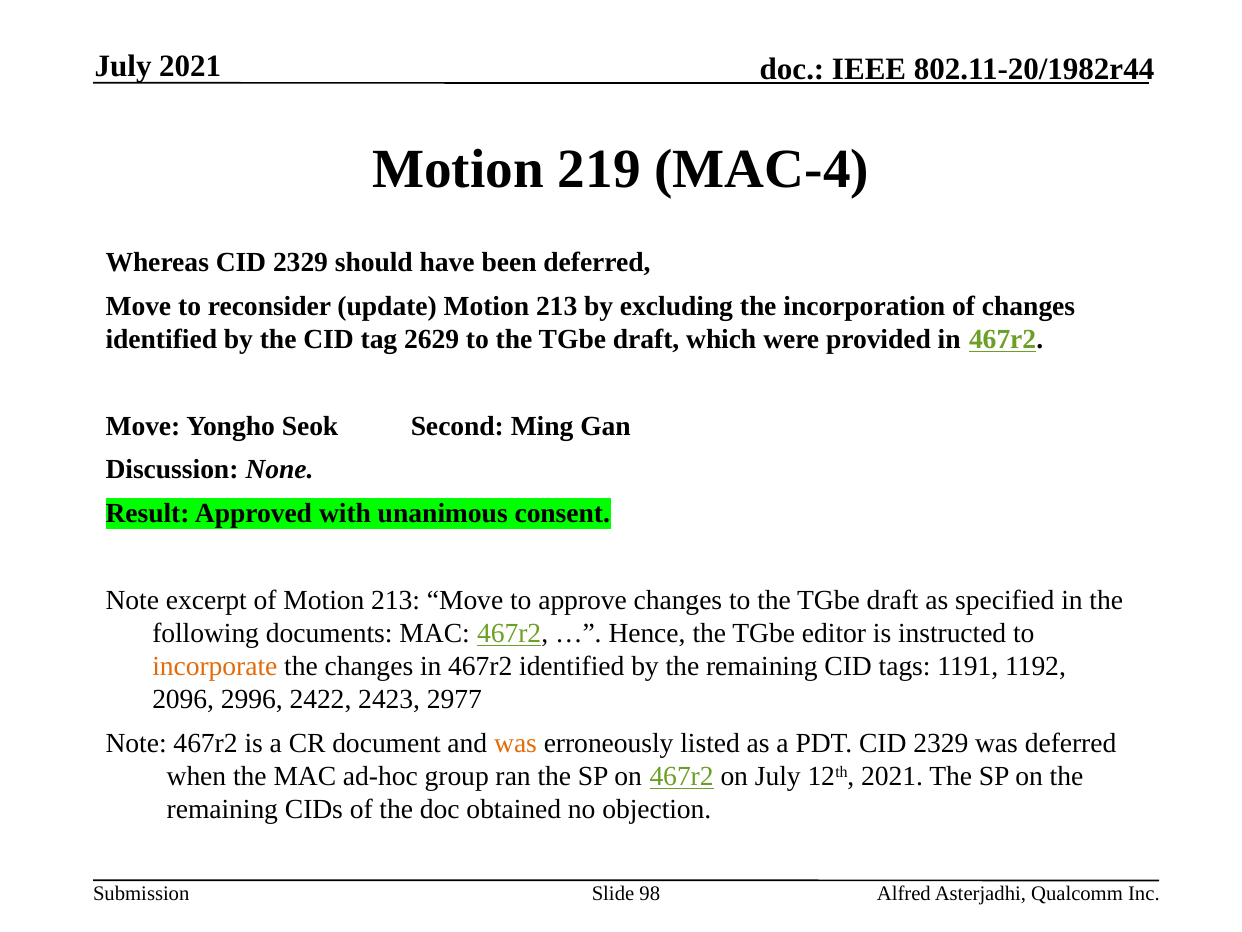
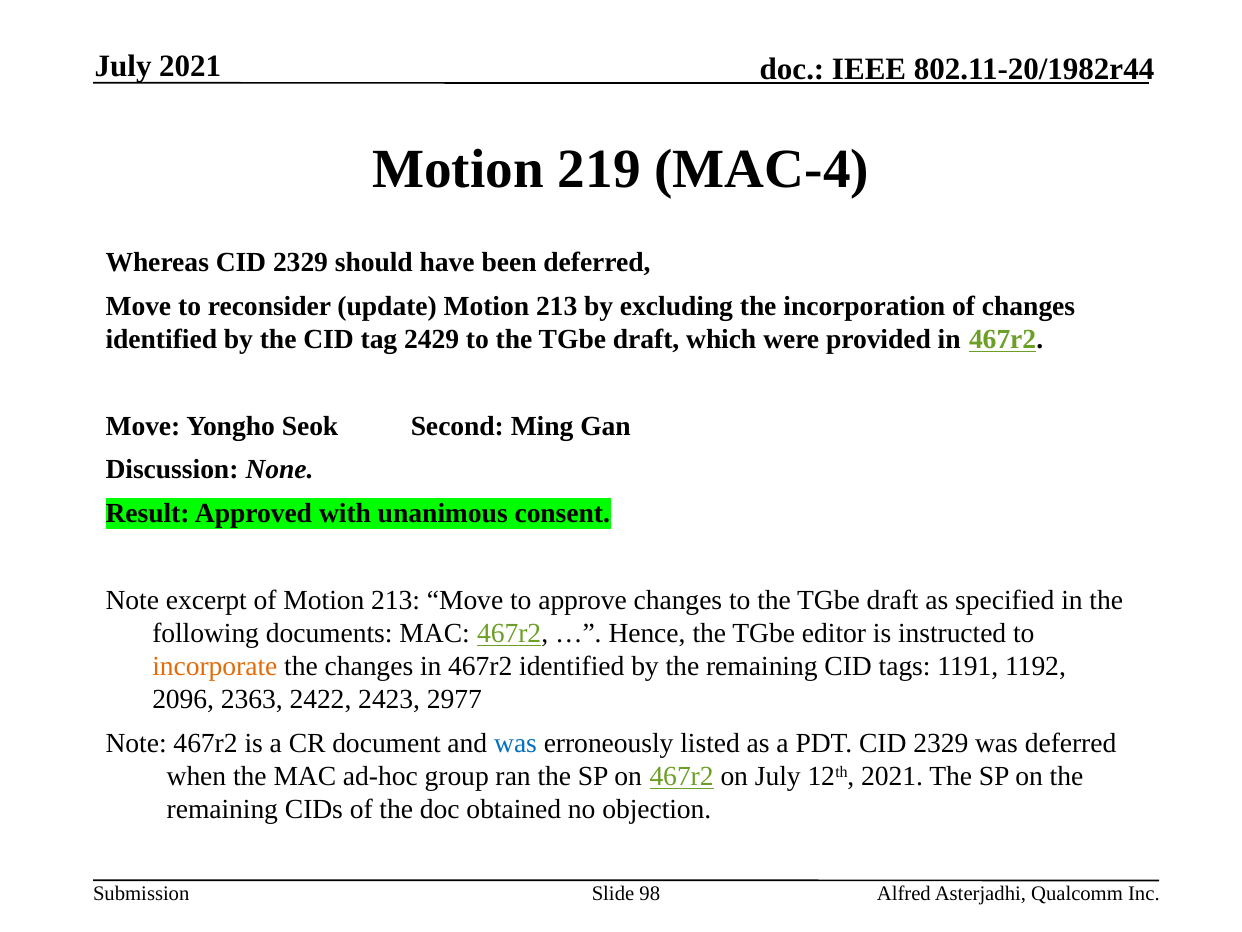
2629: 2629 -> 2429
2996: 2996 -> 2363
was at (516, 743) colour: orange -> blue
